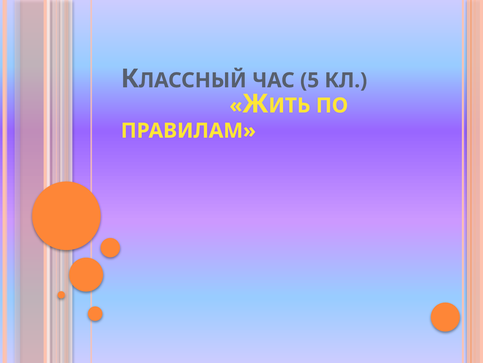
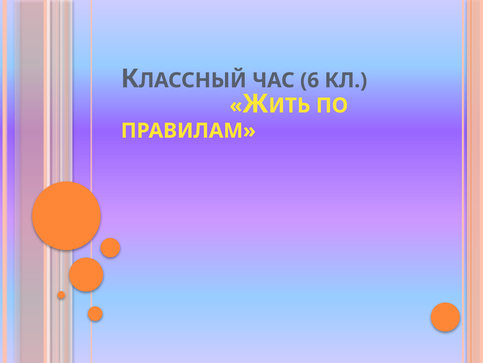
5: 5 -> 6
